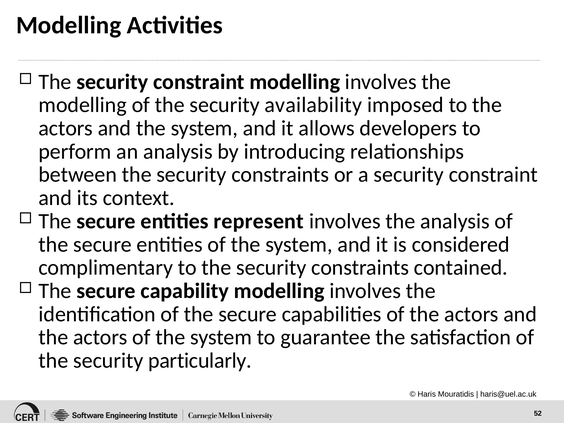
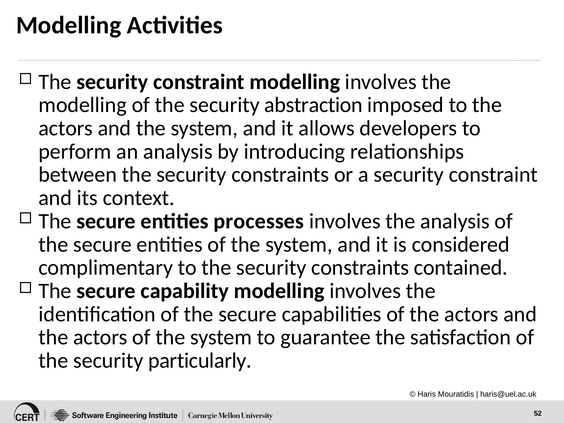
availability: availability -> abstraction
represent: represent -> processes
